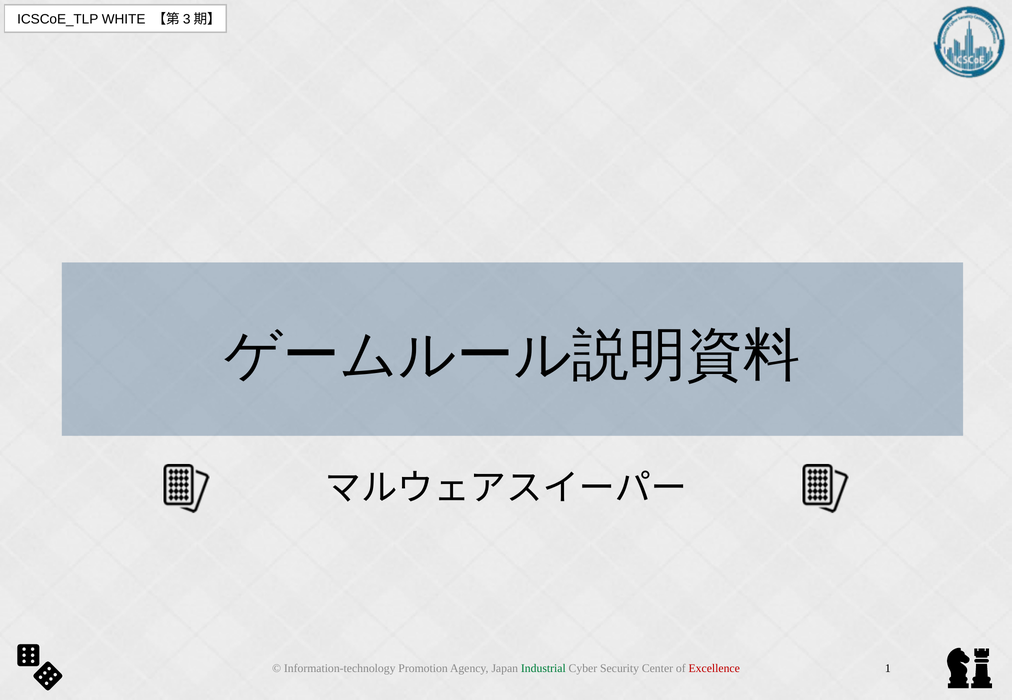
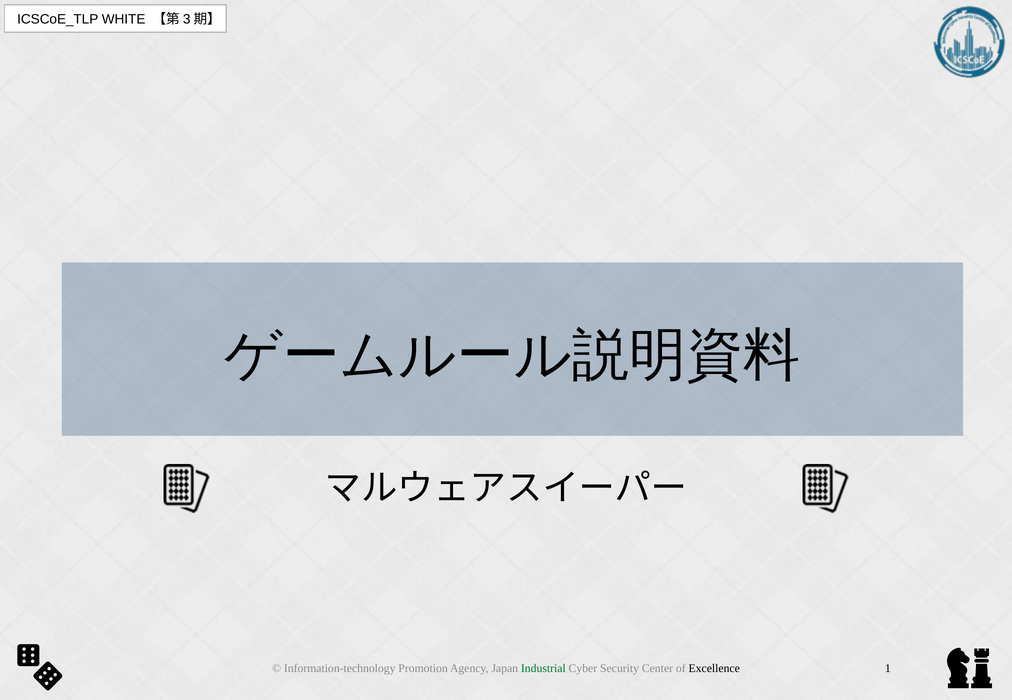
Excellence colour: red -> black
